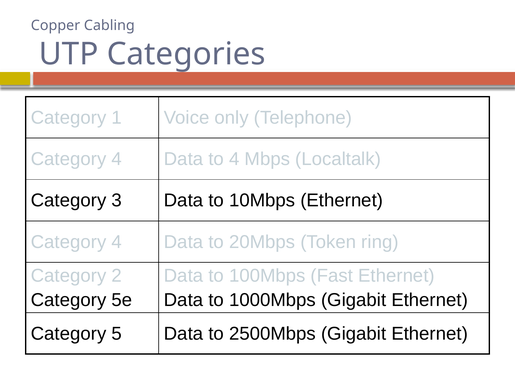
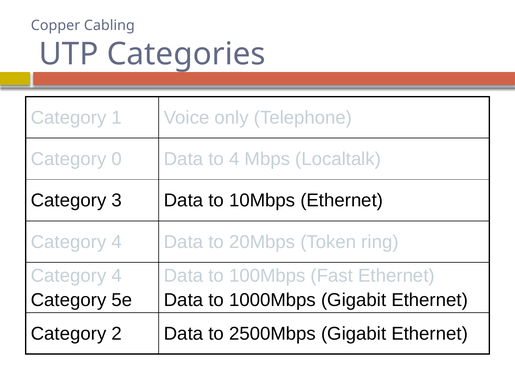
4 at (117, 159): 4 -> 0
2 at (117, 276): 2 -> 4
5: 5 -> 2
